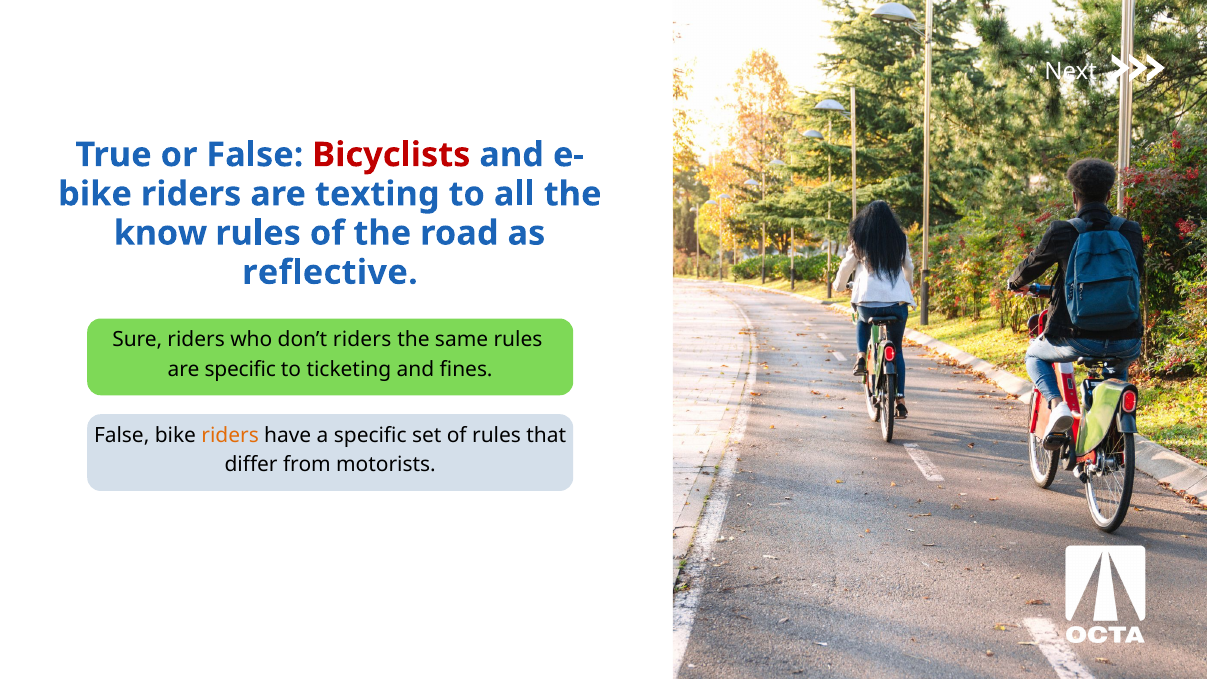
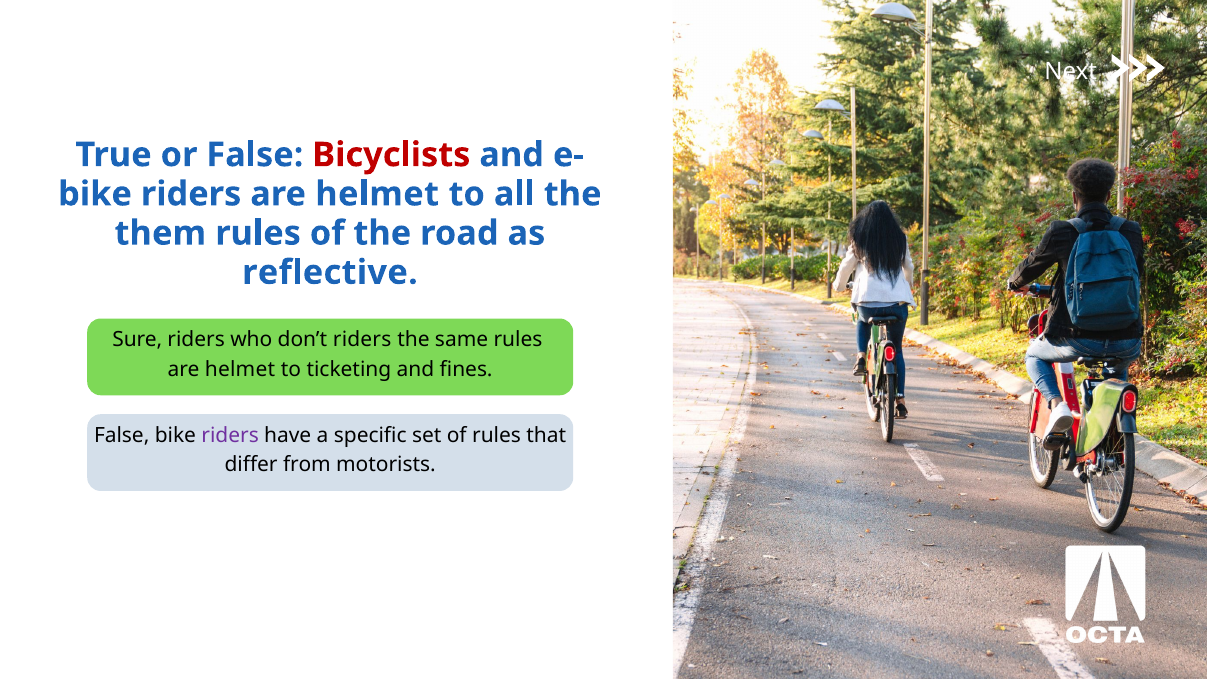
riders are texting: texting -> helmet
know: know -> them
specific at (240, 369): specific -> helmet
riders at (230, 435) colour: orange -> purple
